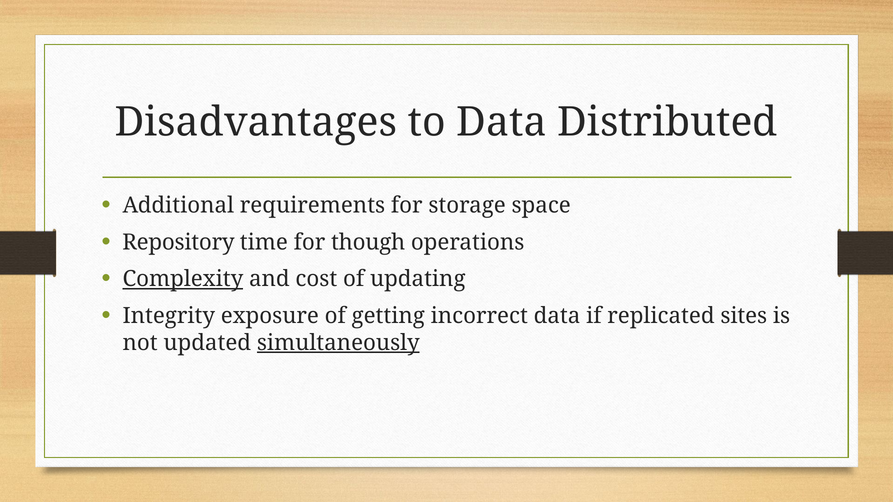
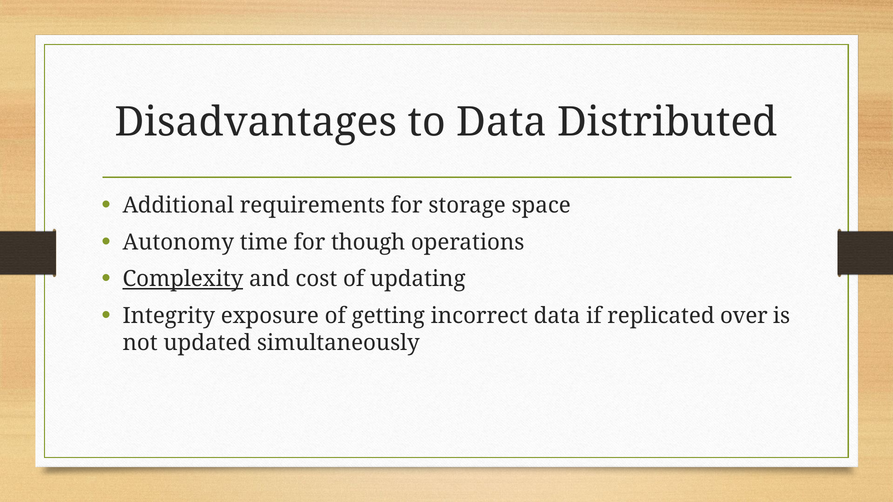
Repository: Repository -> Autonomy
sites: sites -> over
simultaneously underline: present -> none
